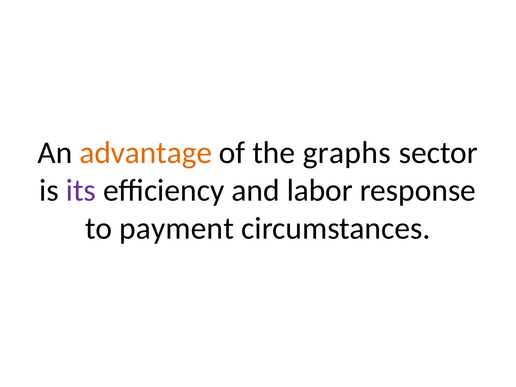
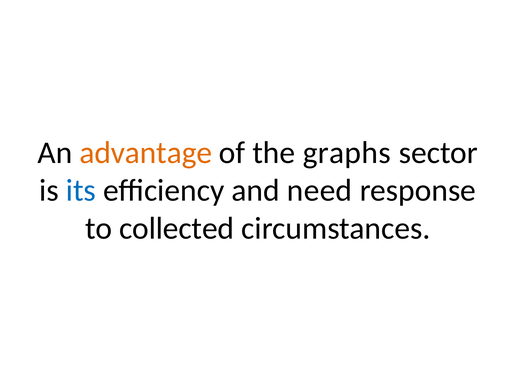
its colour: purple -> blue
labor: labor -> need
payment: payment -> collected
